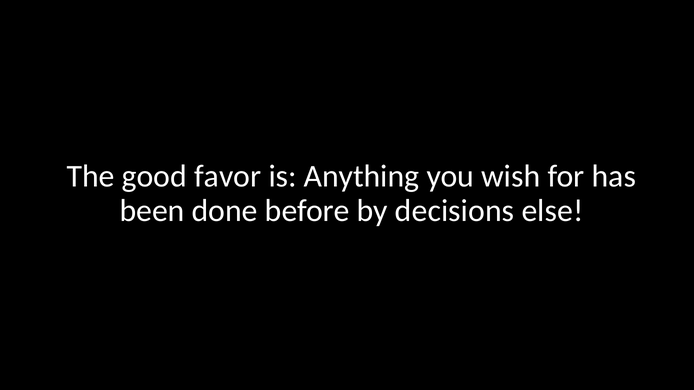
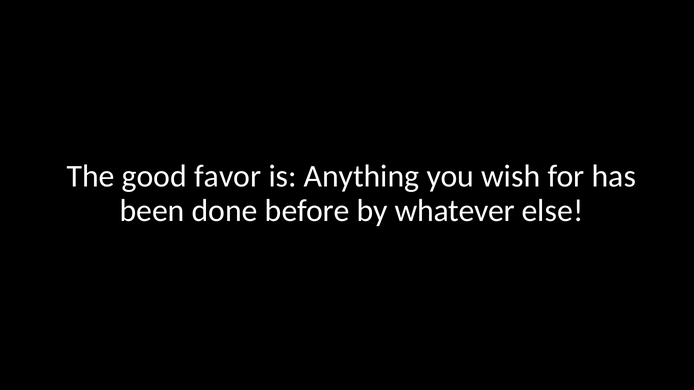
decisions: decisions -> whatever
